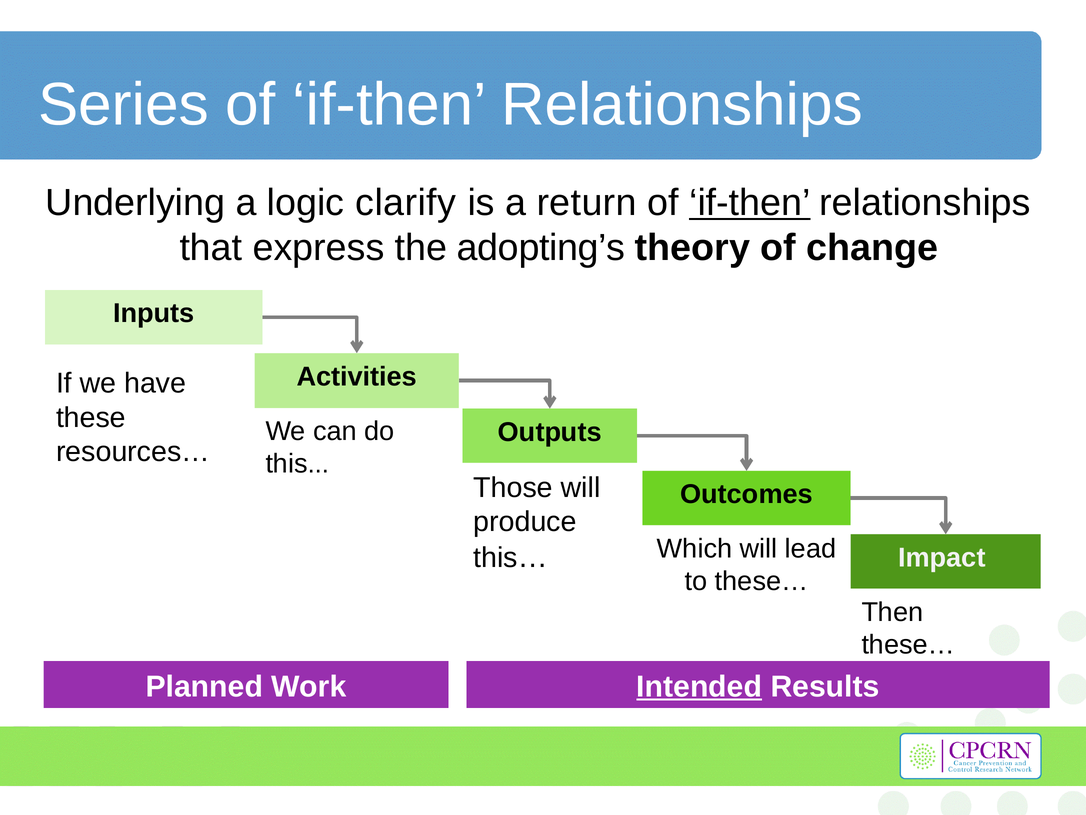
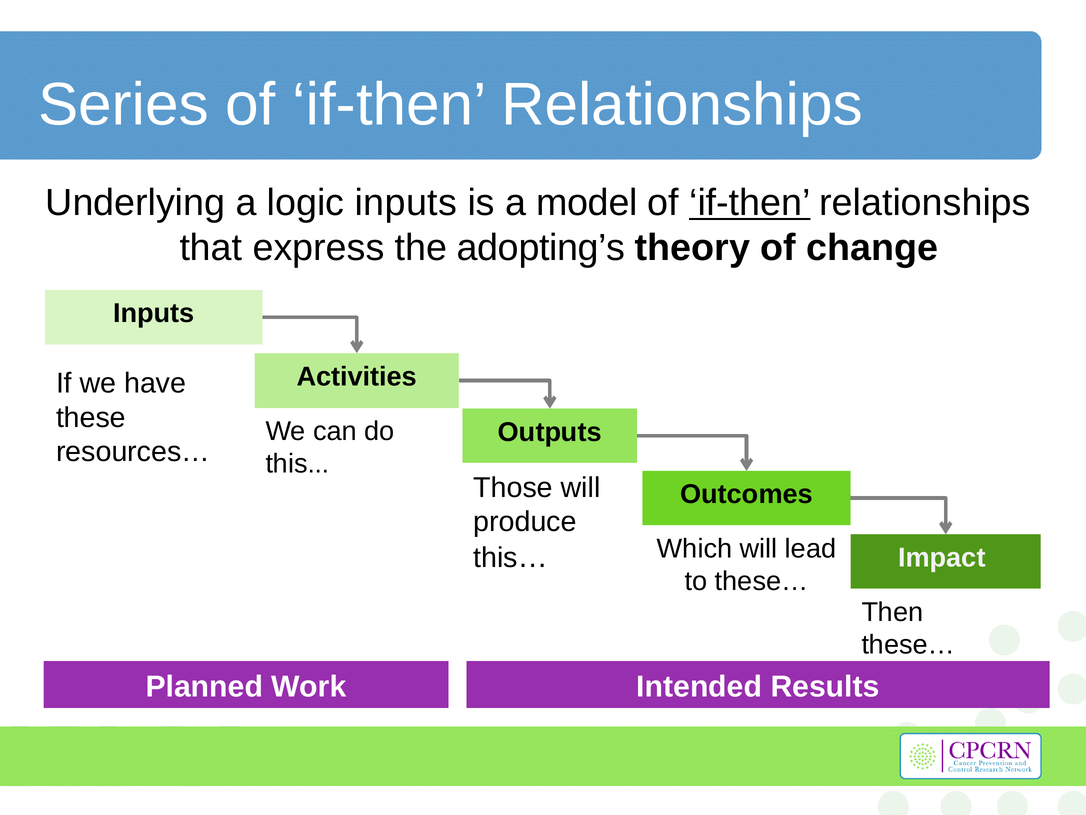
logic clarify: clarify -> inputs
return: return -> model
Intended underline: present -> none
